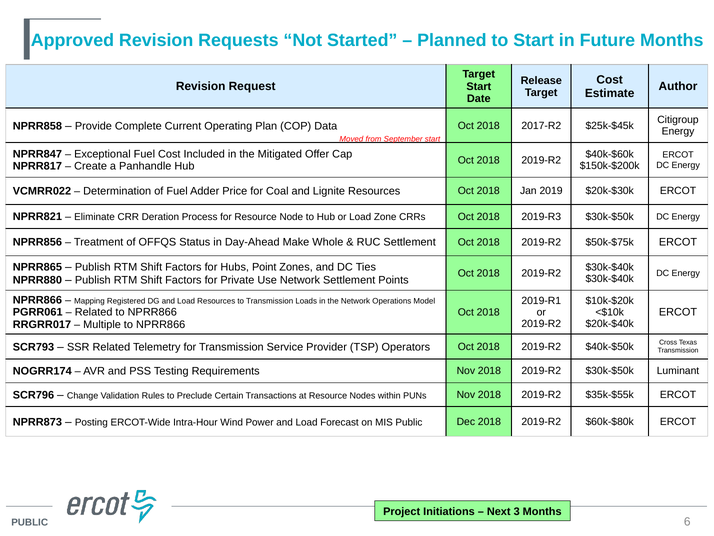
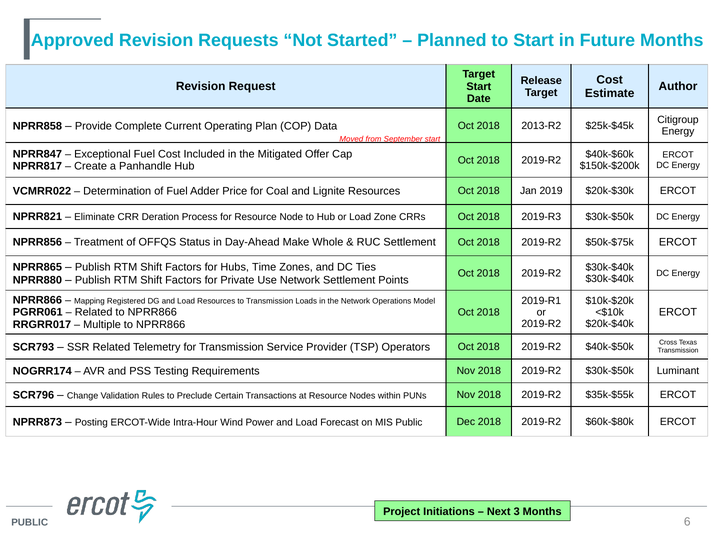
2017-R2: 2017-R2 -> 2013-R2
Point: Point -> Time
